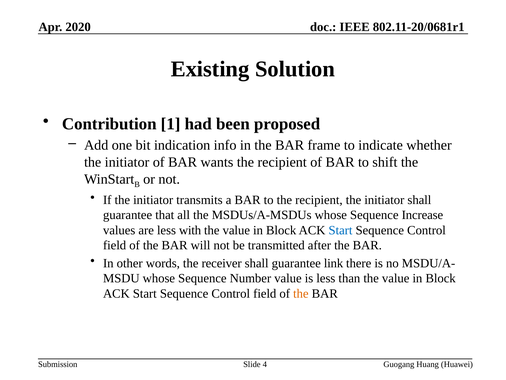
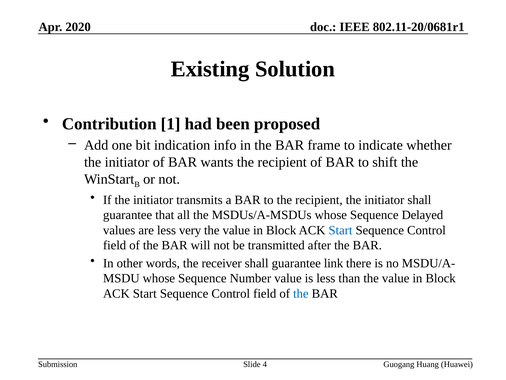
Increase: Increase -> Delayed
with: with -> very
the at (301, 293) colour: orange -> blue
